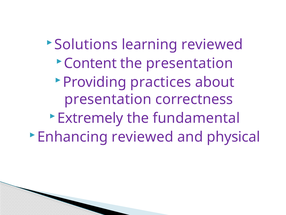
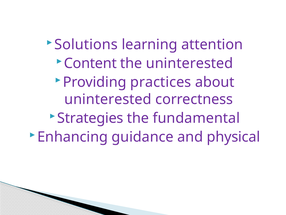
learning reviewed: reviewed -> attention
the presentation: presentation -> uninterested
presentation at (108, 99): presentation -> uninterested
Extremely: Extremely -> Strategies
Enhancing reviewed: reviewed -> guidance
